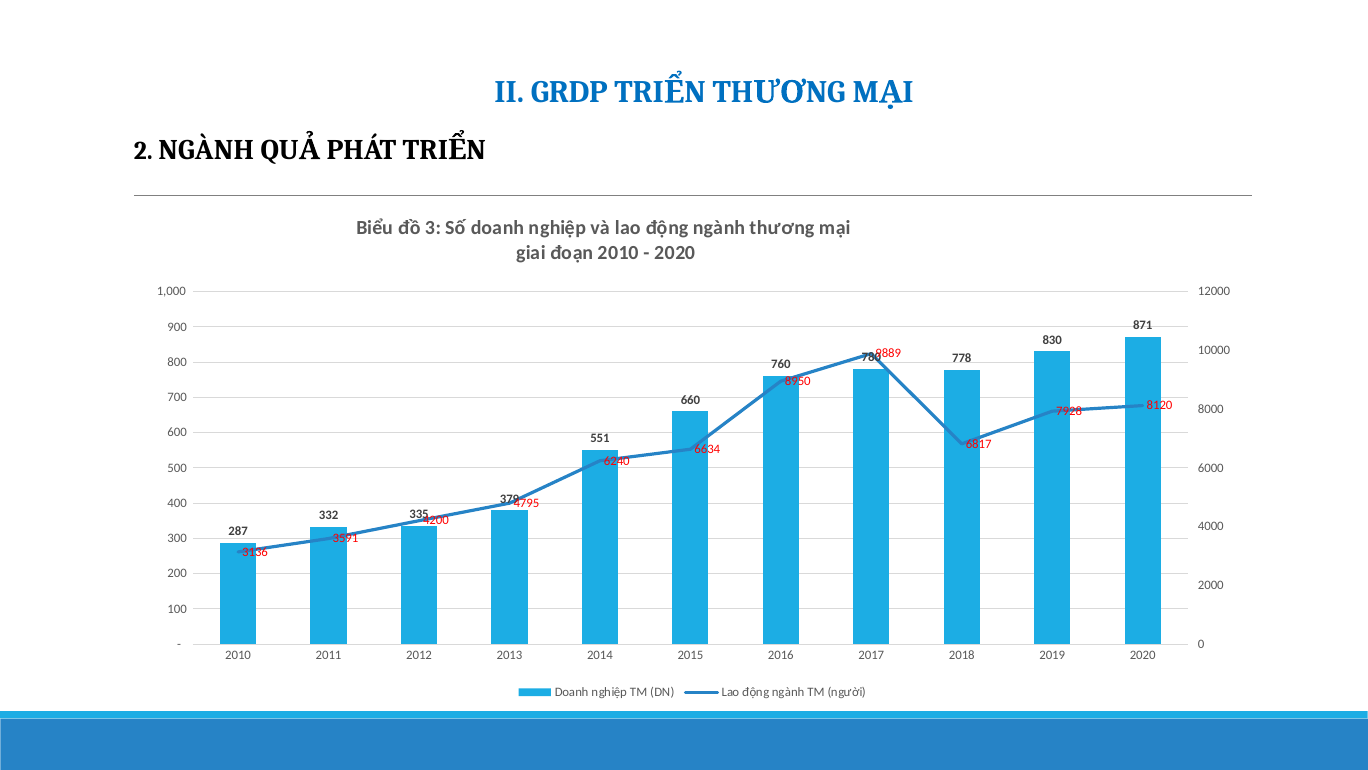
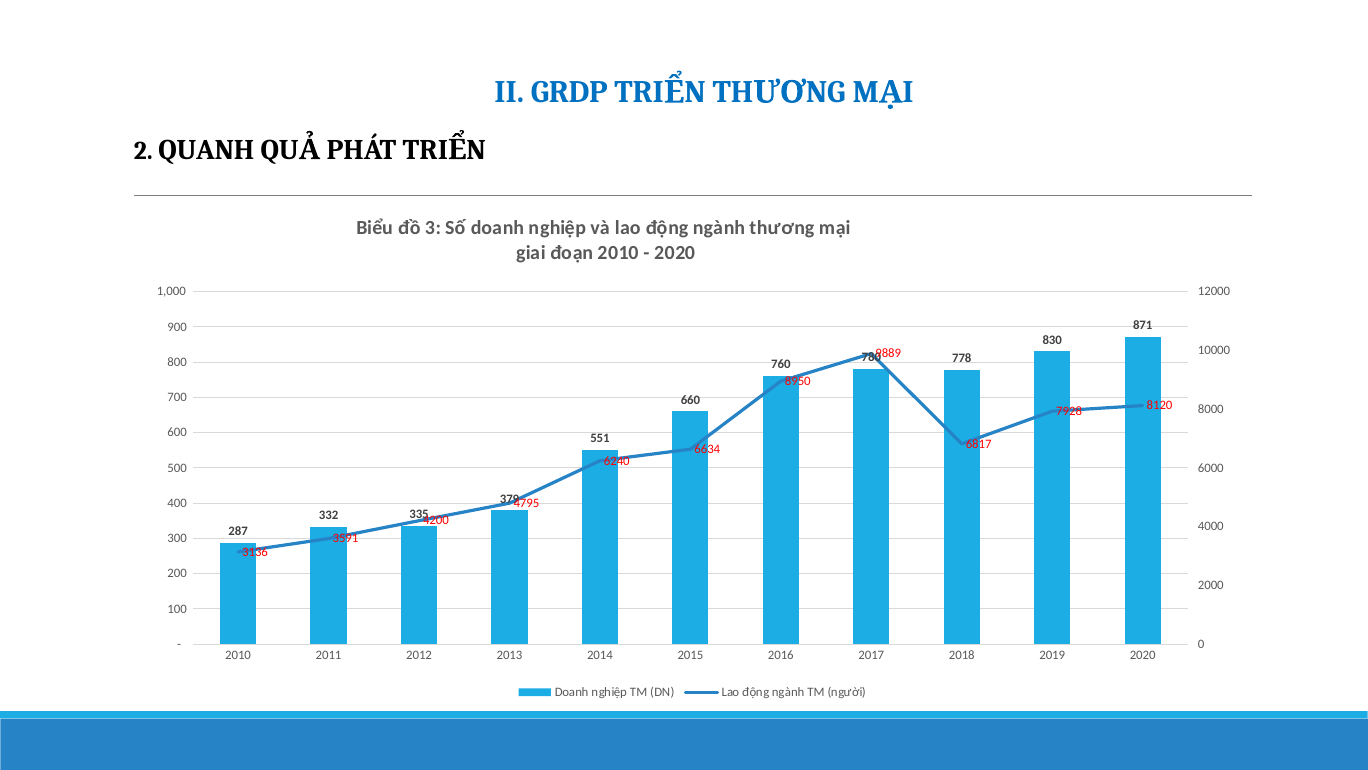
2 NGÀNH: NGÀNH -> QUANH
